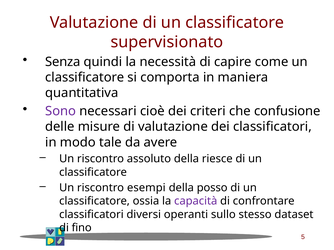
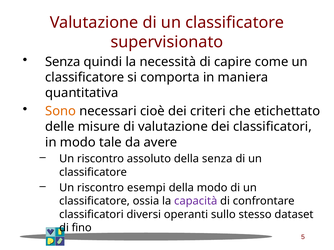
Sono colour: purple -> orange
confusione: confusione -> etichettato
della riesce: riesce -> senza
della posso: posso -> modo
